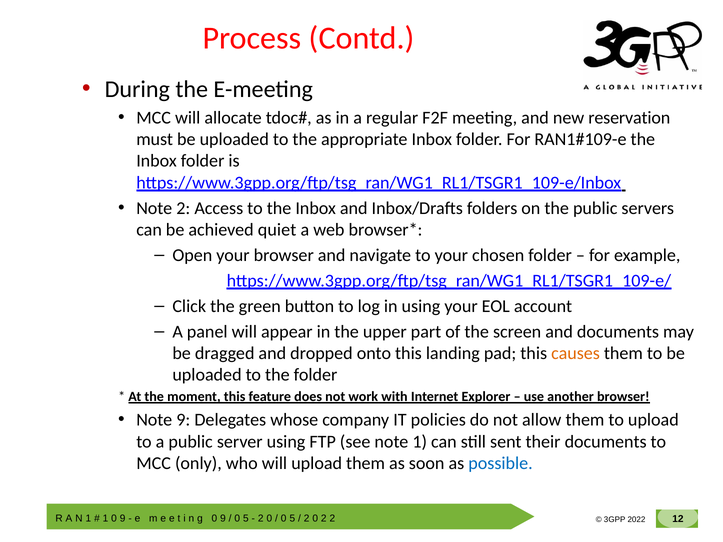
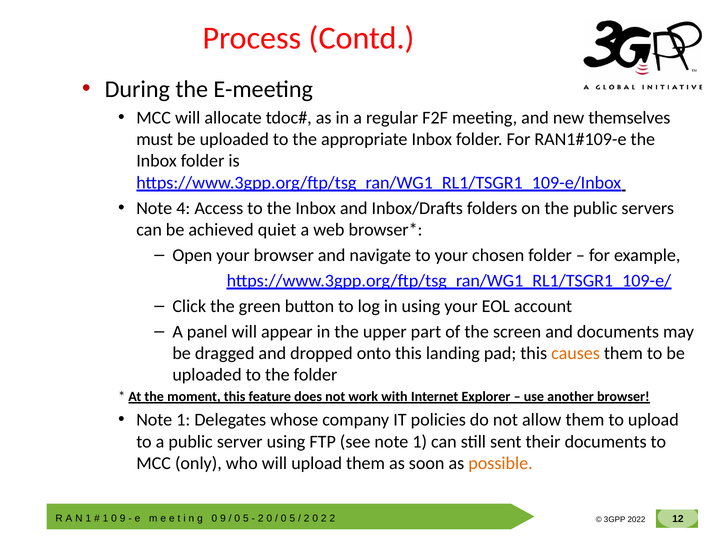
reservation: reservation -> themselves
Note 2: 2 -> 4
9 at (183, 420): 9 -> 1
possible colour: blue -> orange
